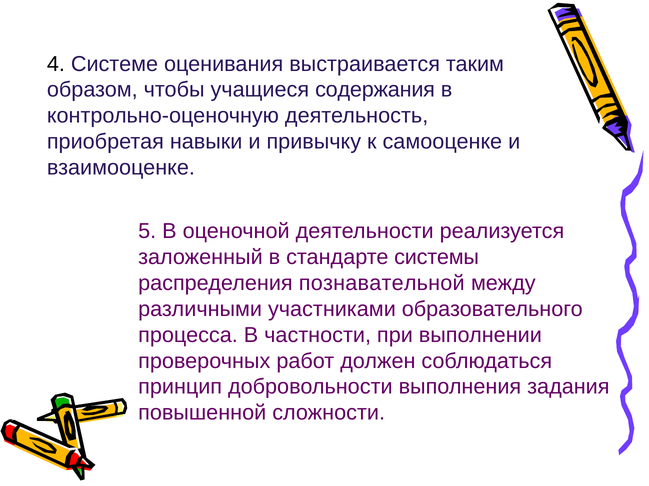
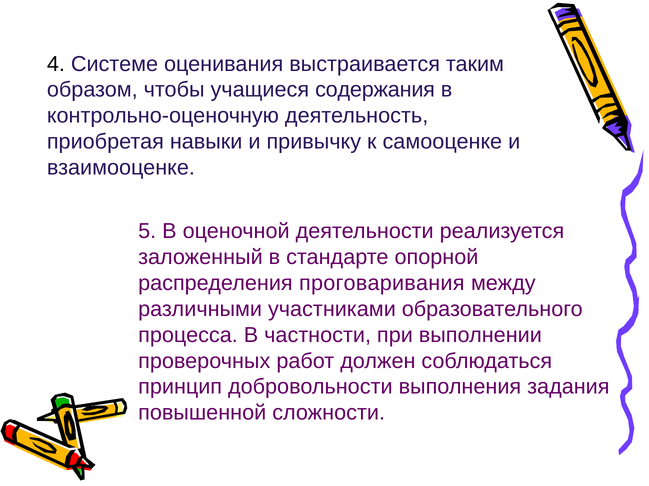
системы: системы -> опорной
познавательной: познавательной -> проговаривания
